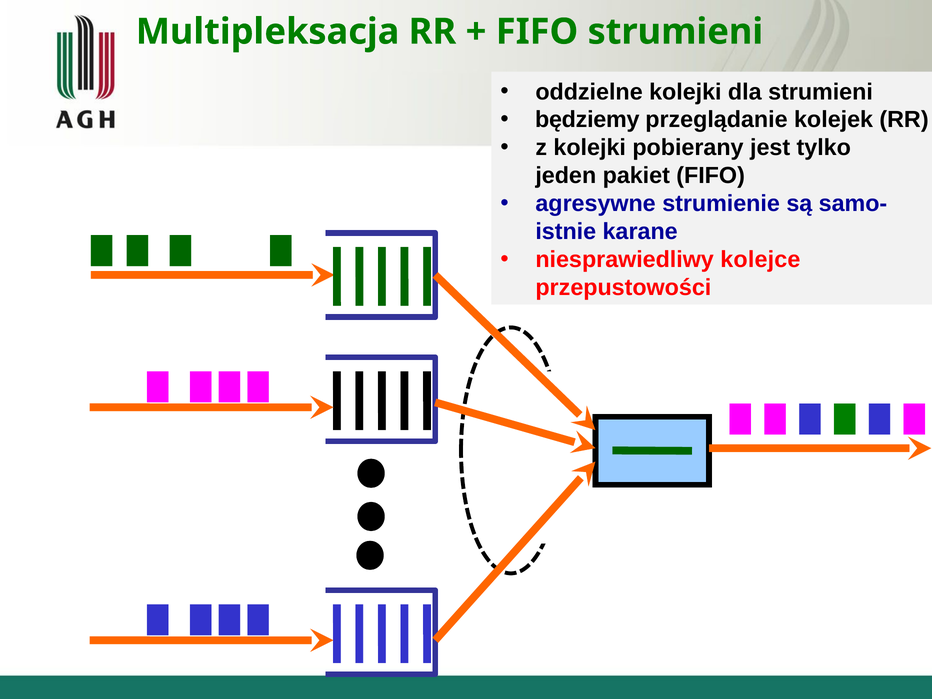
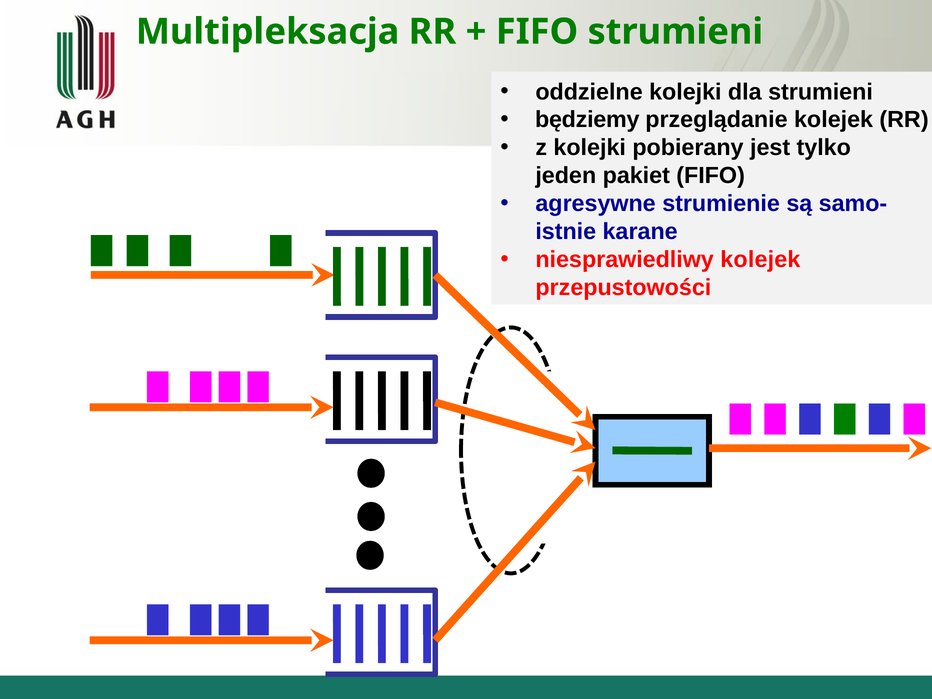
niesprawiedliwy kolejce: kolejce -> kolejek
